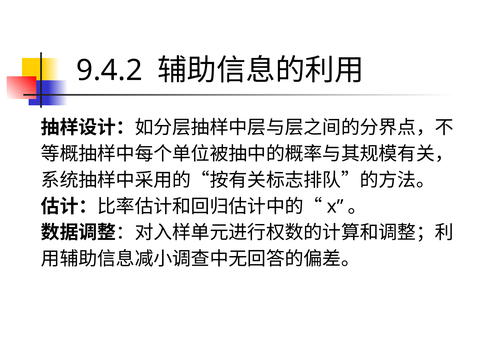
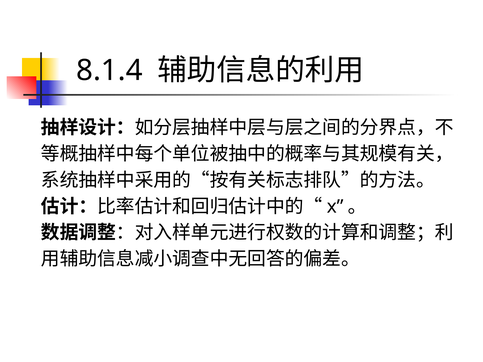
9.4.2: 9.4.2 -> 8.1.4
